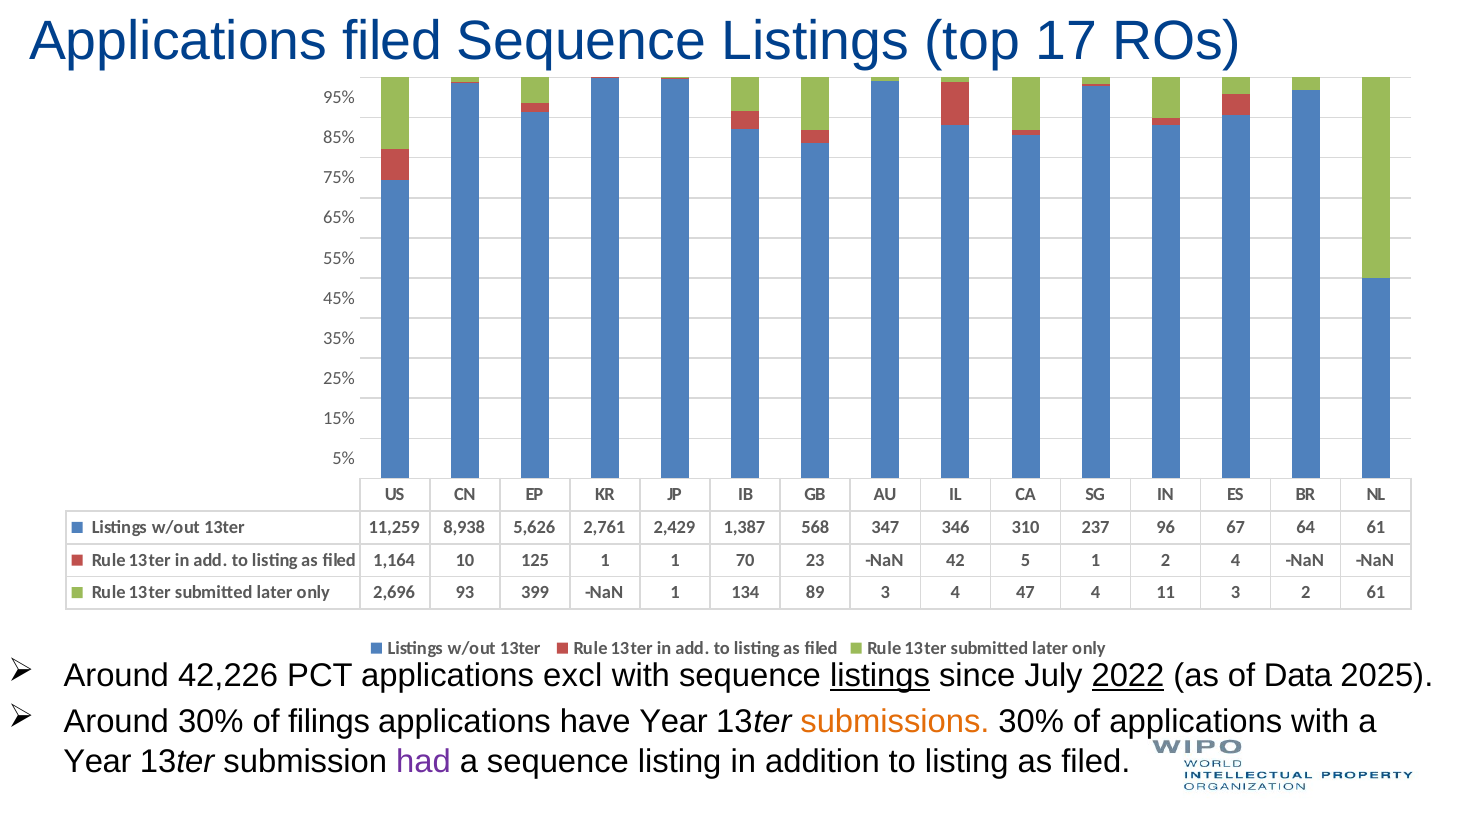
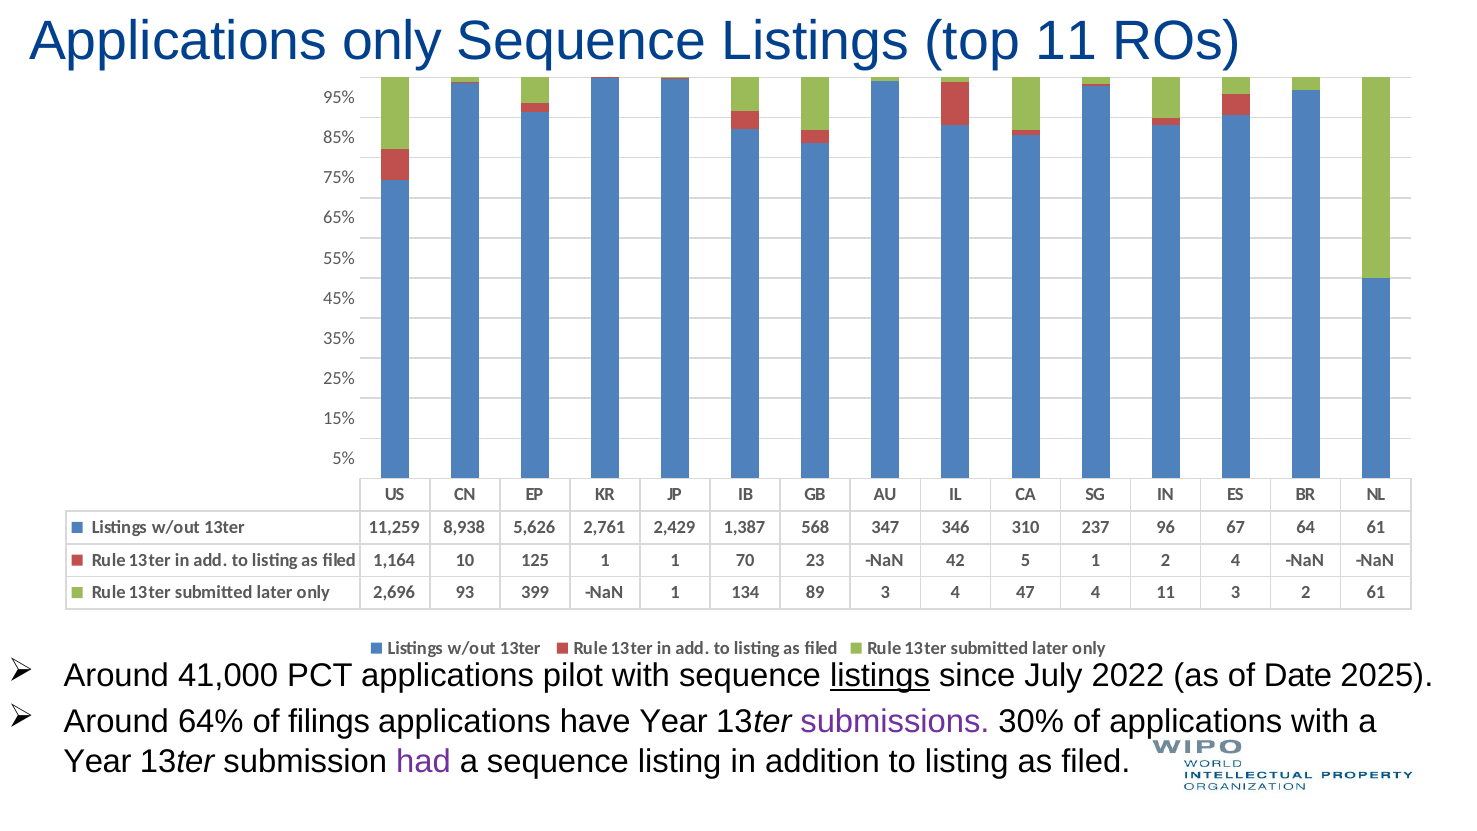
Applications filed: filed -> only
top 17: 17 -> 11
42,226: 42,226 -> 41,000
excl: excl -> pilot
2022 underline: present -> none
Data: Data -> Date
Around 30%: 30% -> 64%
submissions colour: orange -> purple
